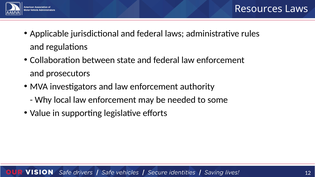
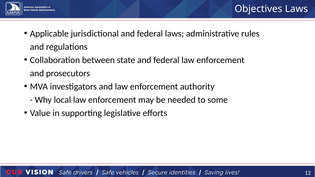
Resources: Resources -> Objectives
